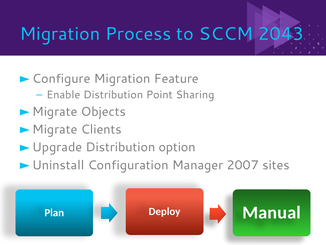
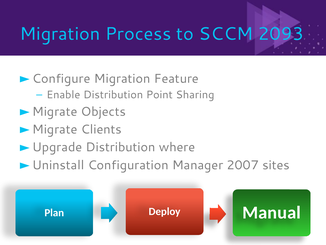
2043: 2043 -> 2093
option: option -> where
